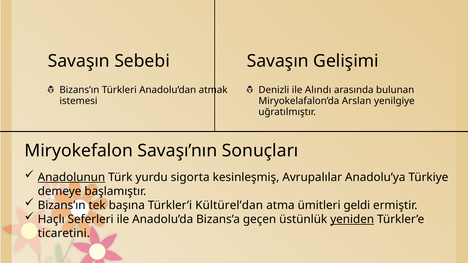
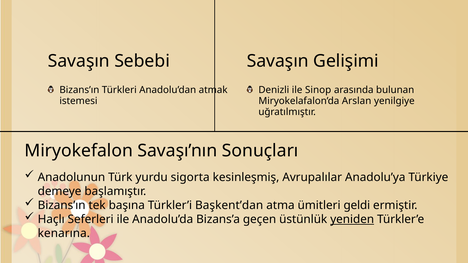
Alındı: Alındı -> Sinop
Anadolunun underline: present -> none
Kültürel’dan: Kültürel’dan -> Başkent’dan
ticaretini: ticaretini -> kenarına
